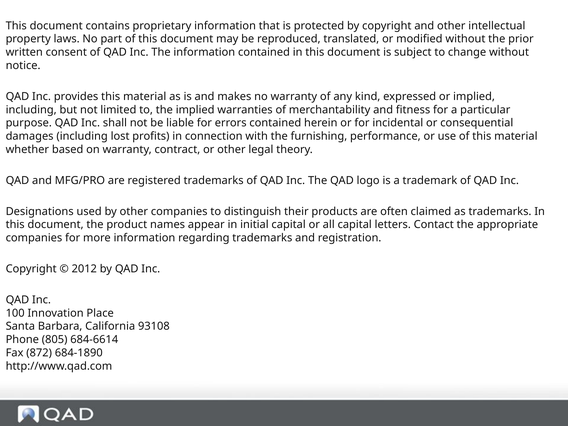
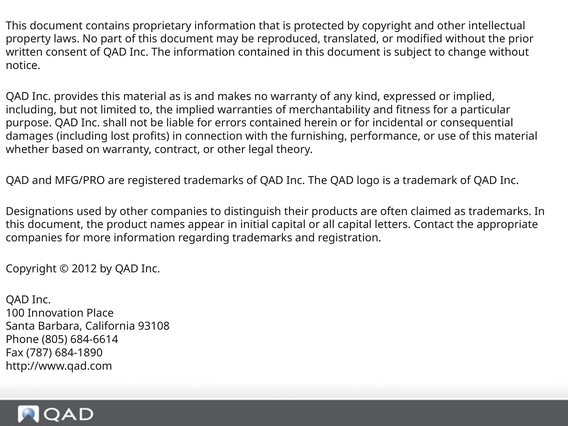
872: 872 -> 787
